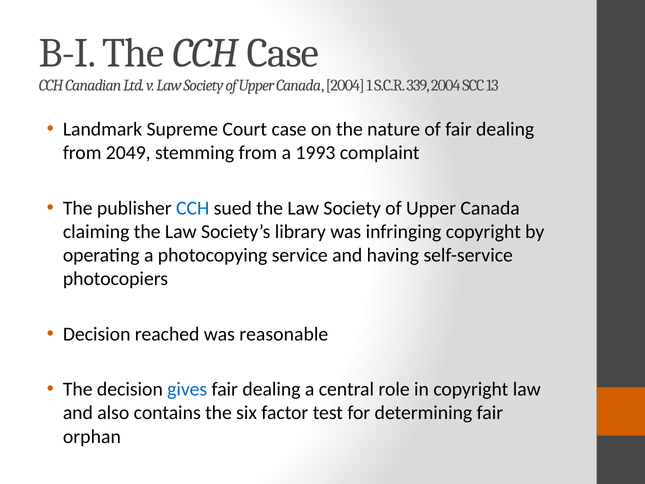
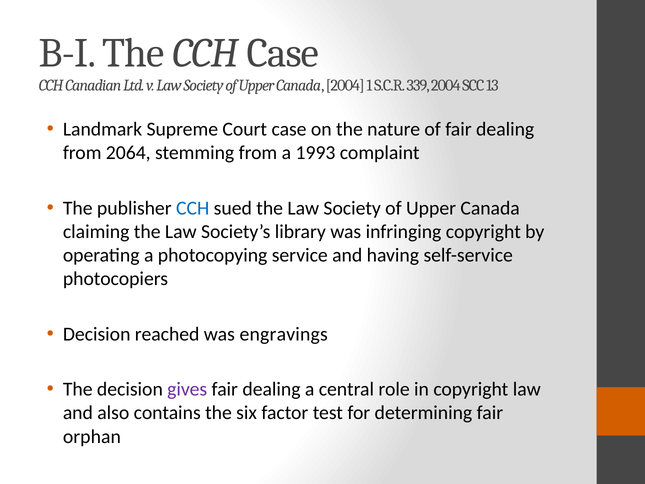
2049: 2049 -> 2064
reasonable: reasonable -> engravings
gives colour: blue -> purple
